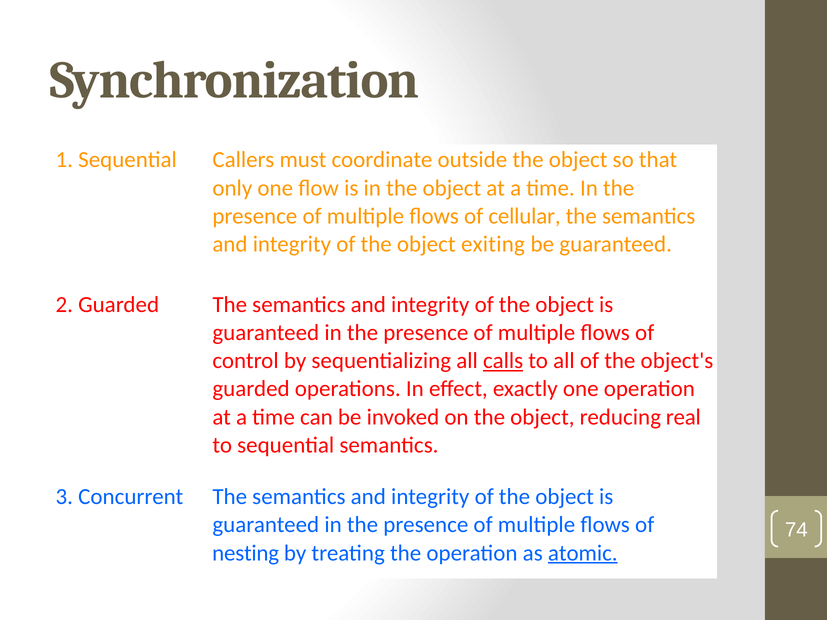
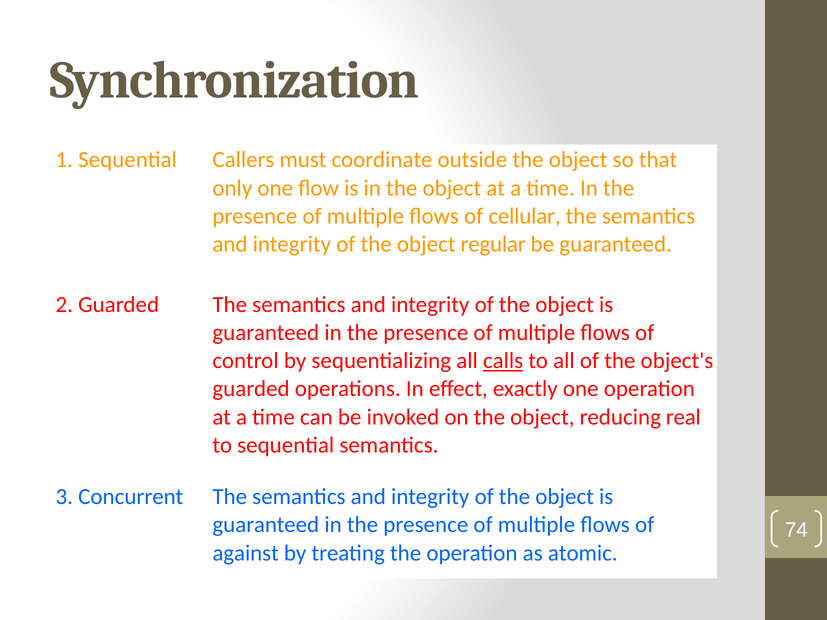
exiting: exiting -> regular
nesting: nesting -> against
atomic underline: present -> none
